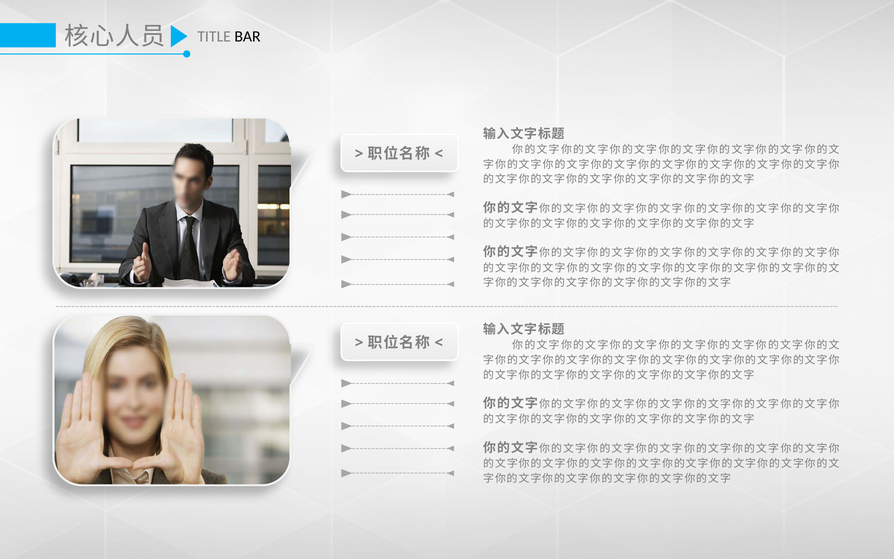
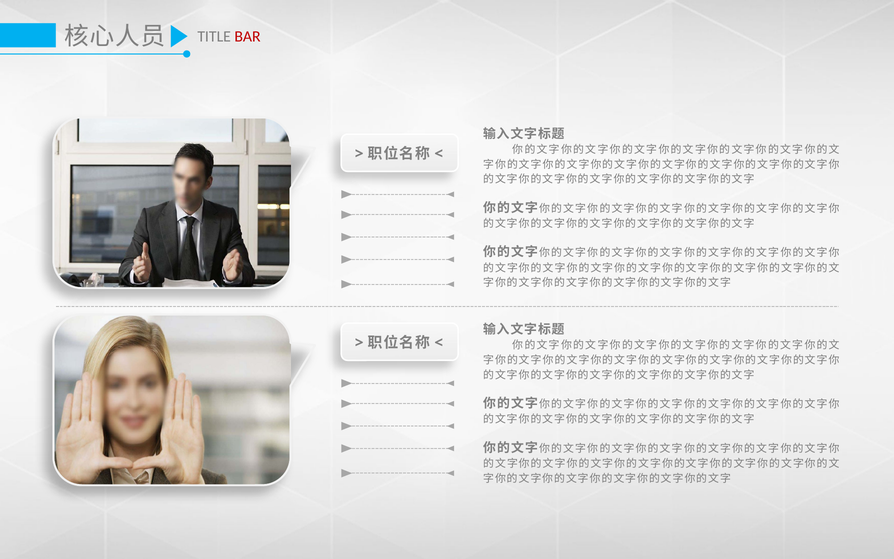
BAR colour: black -> red
